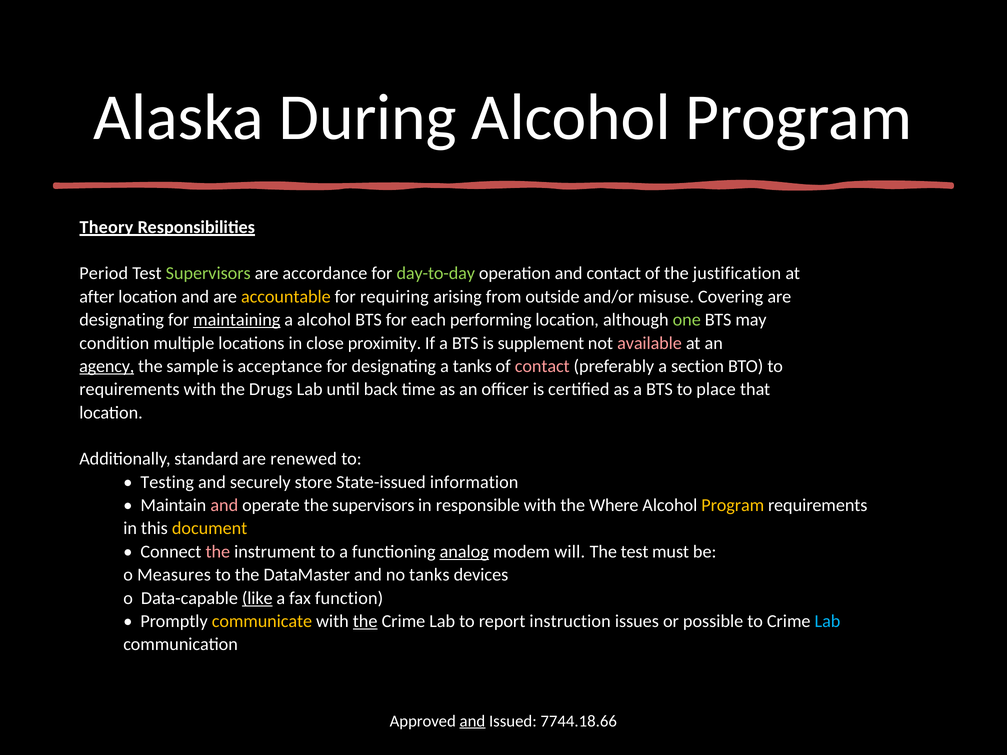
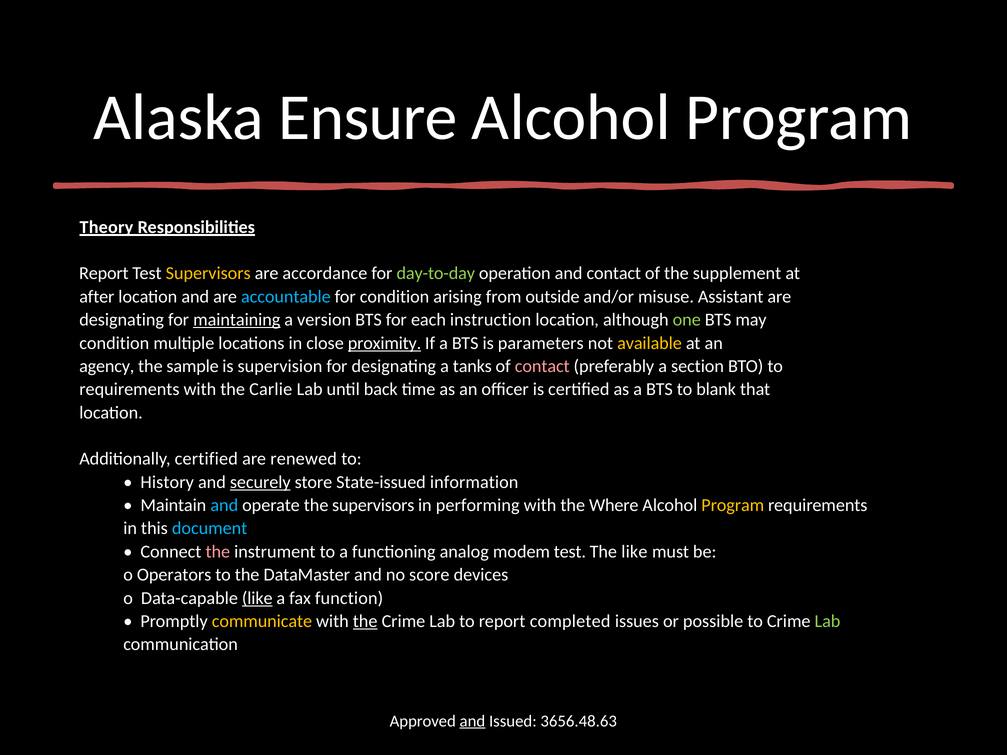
During: During -> Ensure
Period at (104, 274): Period -> Report
Supervisors at (208, 274) colour: light green -> yellow
justification: justification -> supplement
accountable colour: yellow -> light blue
for requiring: requiring -> condition
Covering: Covering -> Assistant
a alcohol: alcohol -> version
performing: performing -> instruction
proximity underline: none -> present
supplement: supplement -> parameters
available colour: pink -> yellow
agency underline: present -> none
acceptance: acceptance -> supervision
Drugs: Drugs -> Carlie
place: place -> blank
Additionally standard: standard -> certified
Testing: Testing -> History
securely underline: none -> present
and at (224, 505) colour: pink -> light blue
responsible: responsible -> performing
document colour: yellow -> light blue
analog underline: present -> none
modem will: will -> test
The test: test -> like
Measures: Measures -> Operators
no tanks: tanks -> score
instruction: instruction -> completed
Lab at (827, 621) colour: light blue -> light green
7744.18.66: 7744.18.66 -> 3656.48.63
